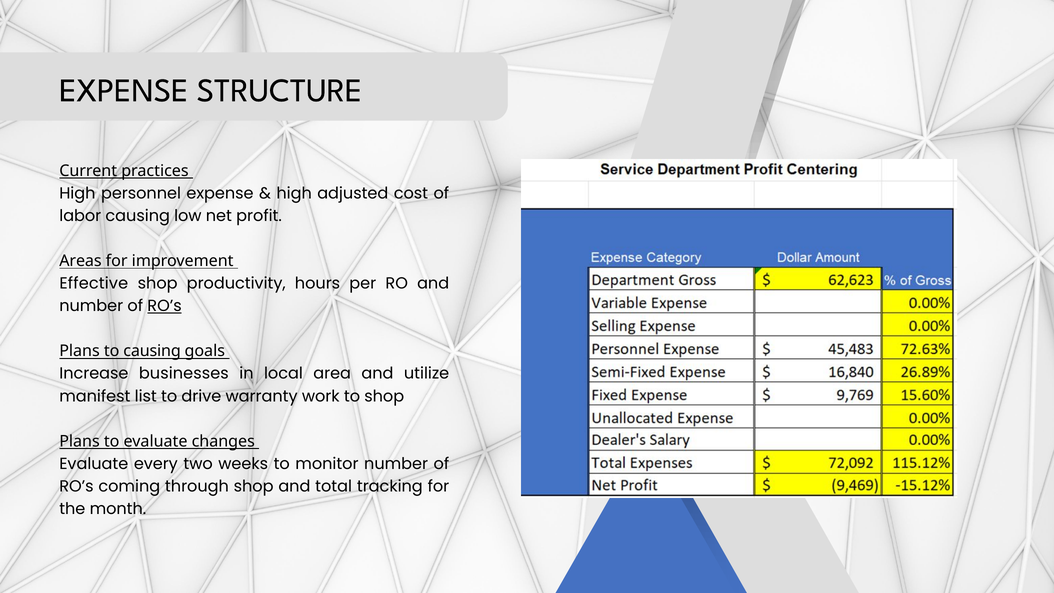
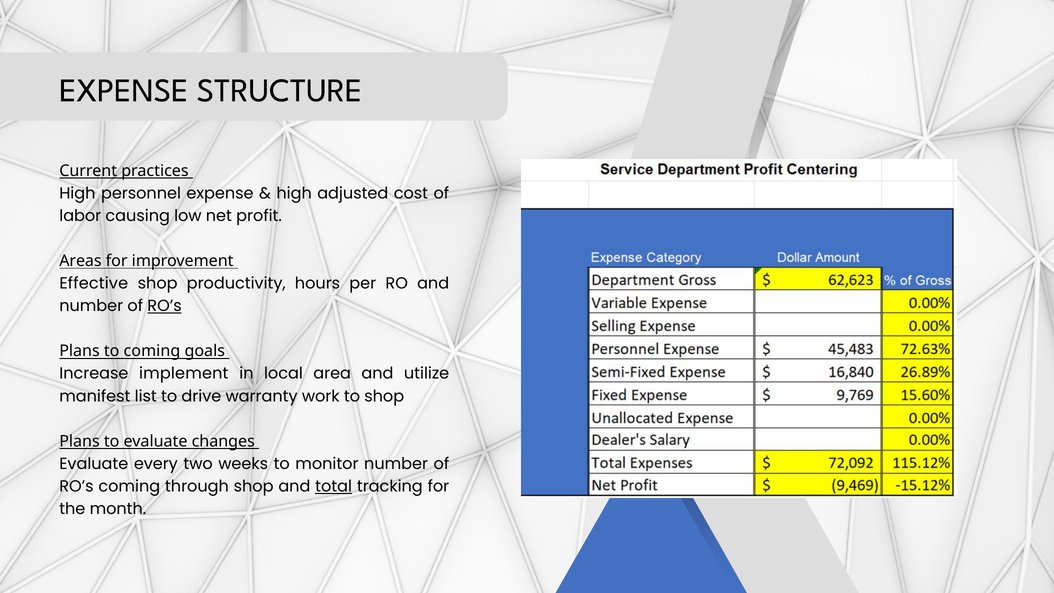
to causing: causing -> coming
businesses: businesses -> implement
total underline: none -> present
